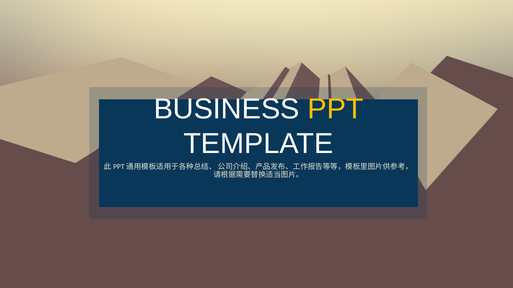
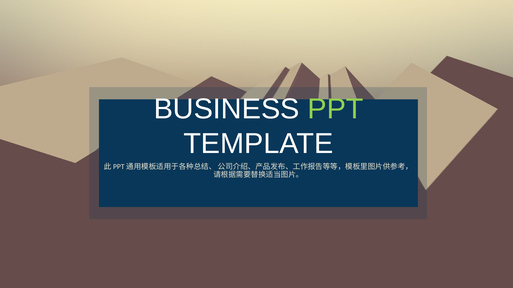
PPT colour: yellow -> light green
